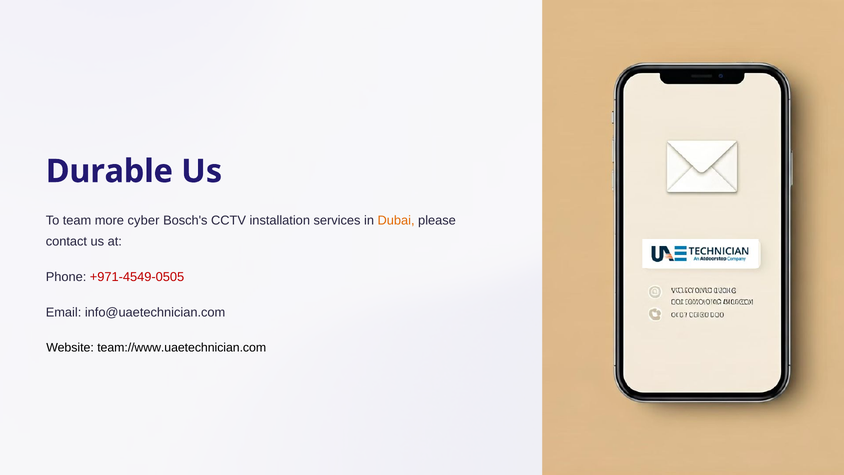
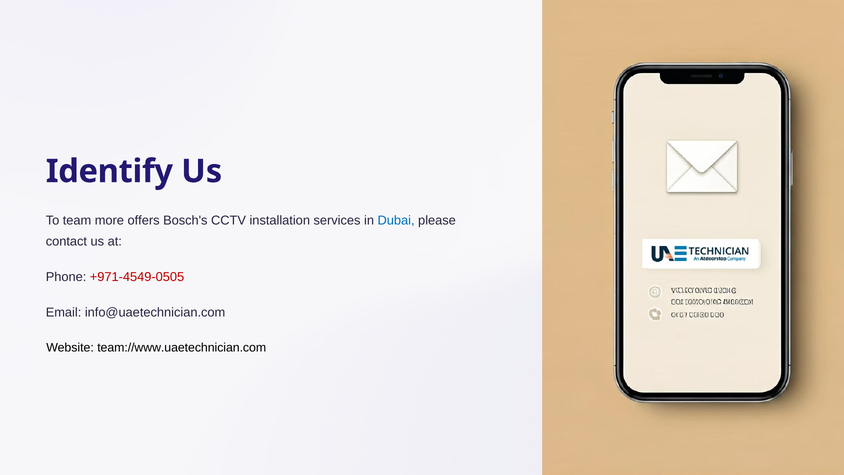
Durable: Durable -> Identify
cyber: cyber -> offers
Dubai colour: orange -> blue
